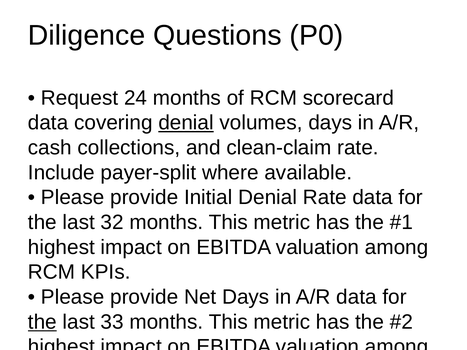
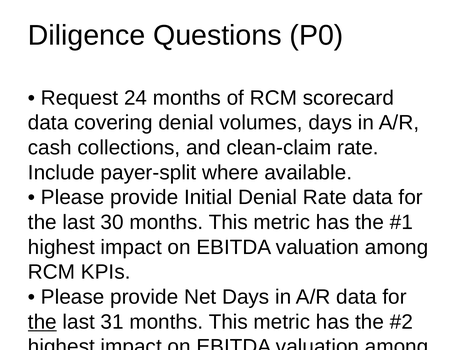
denial at (186, 123) underline: present -> none
32: 32 -> 30
33: 33 -> 31
